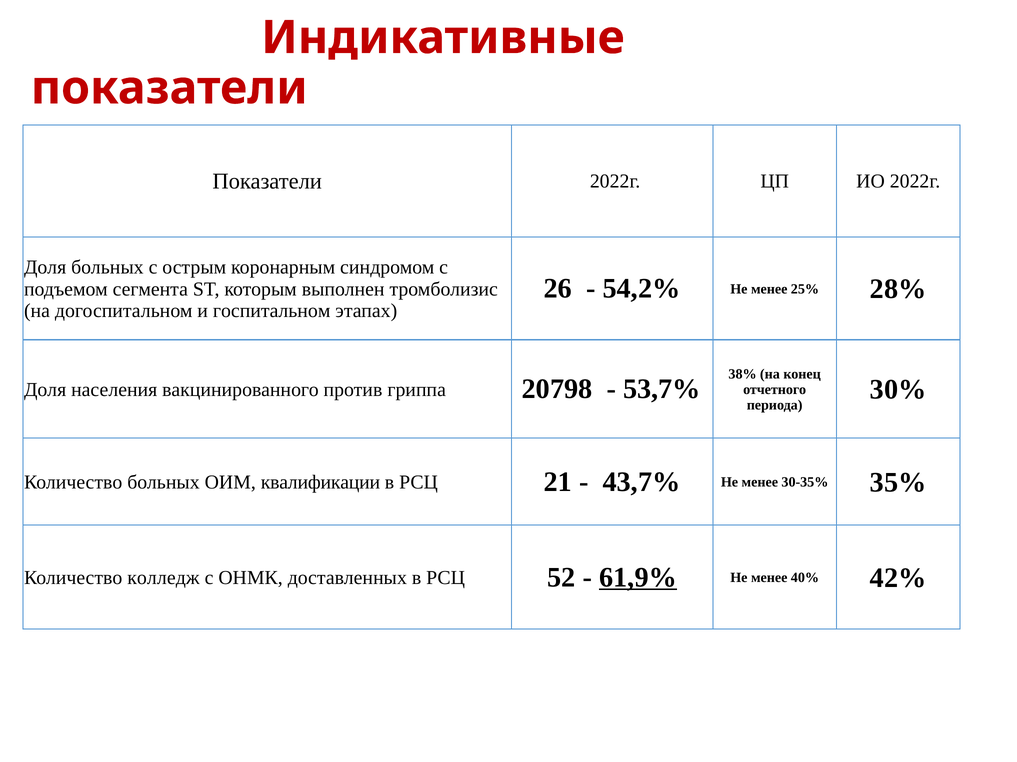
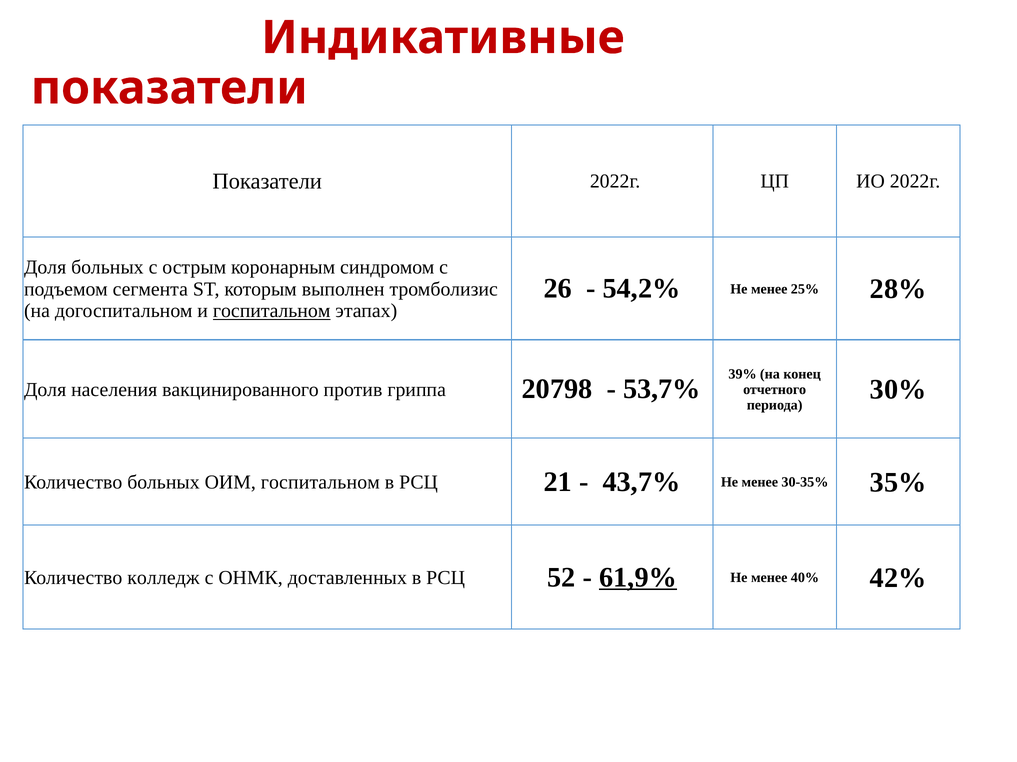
госпитальном at (272, 311) underline: none -> present
38%: 38% -> 39%
ОИМ квалификации: квалификации -> госпитальном
